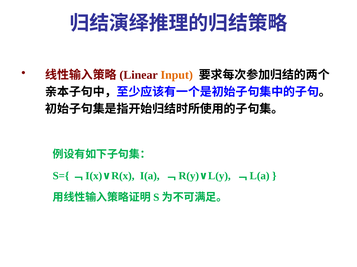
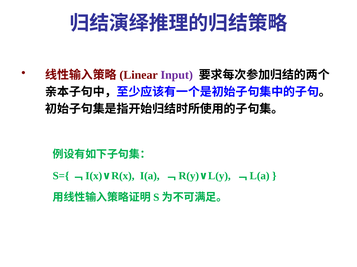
Input colour: orange -> purple
